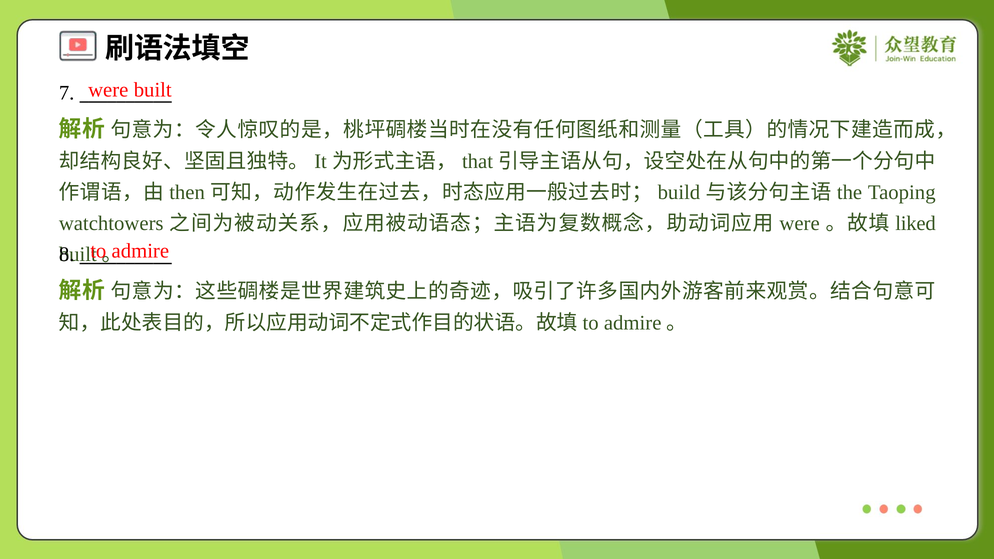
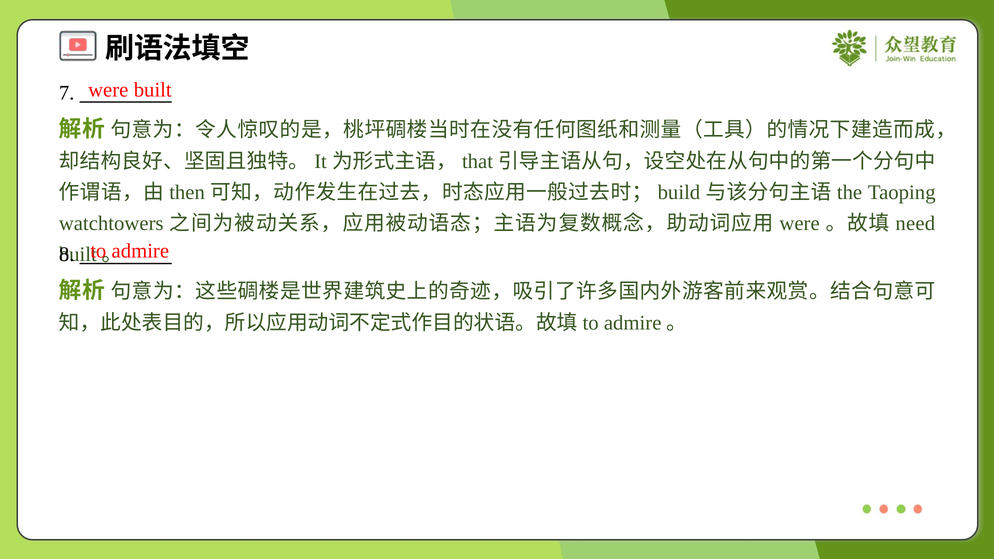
liked: liked -> need
